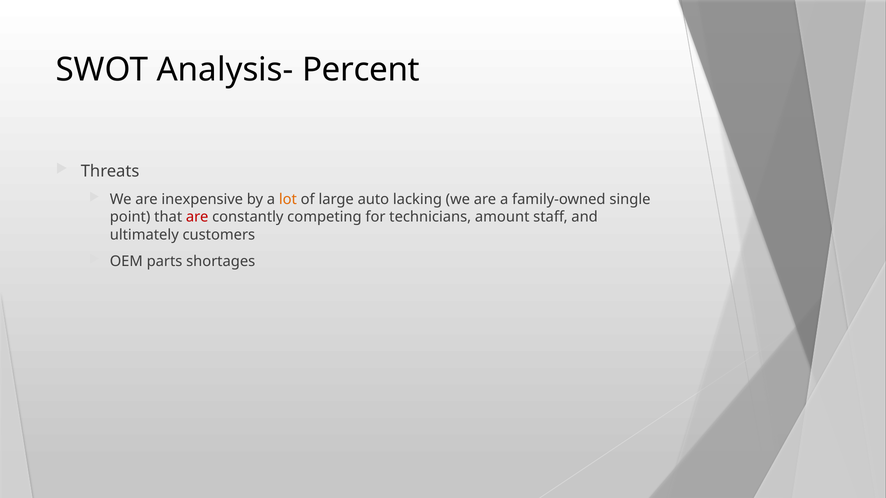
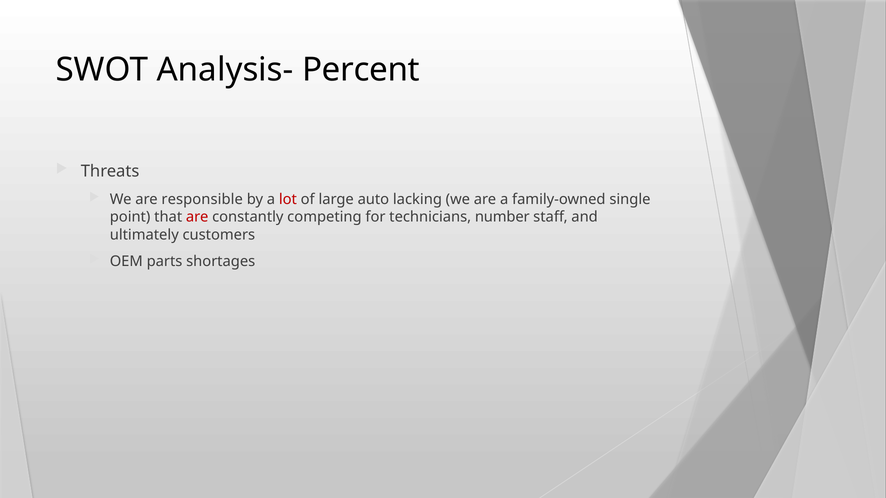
inexpensive: inexpensive -> responsible
lot colour: orange -> red
amount: amount -> number
